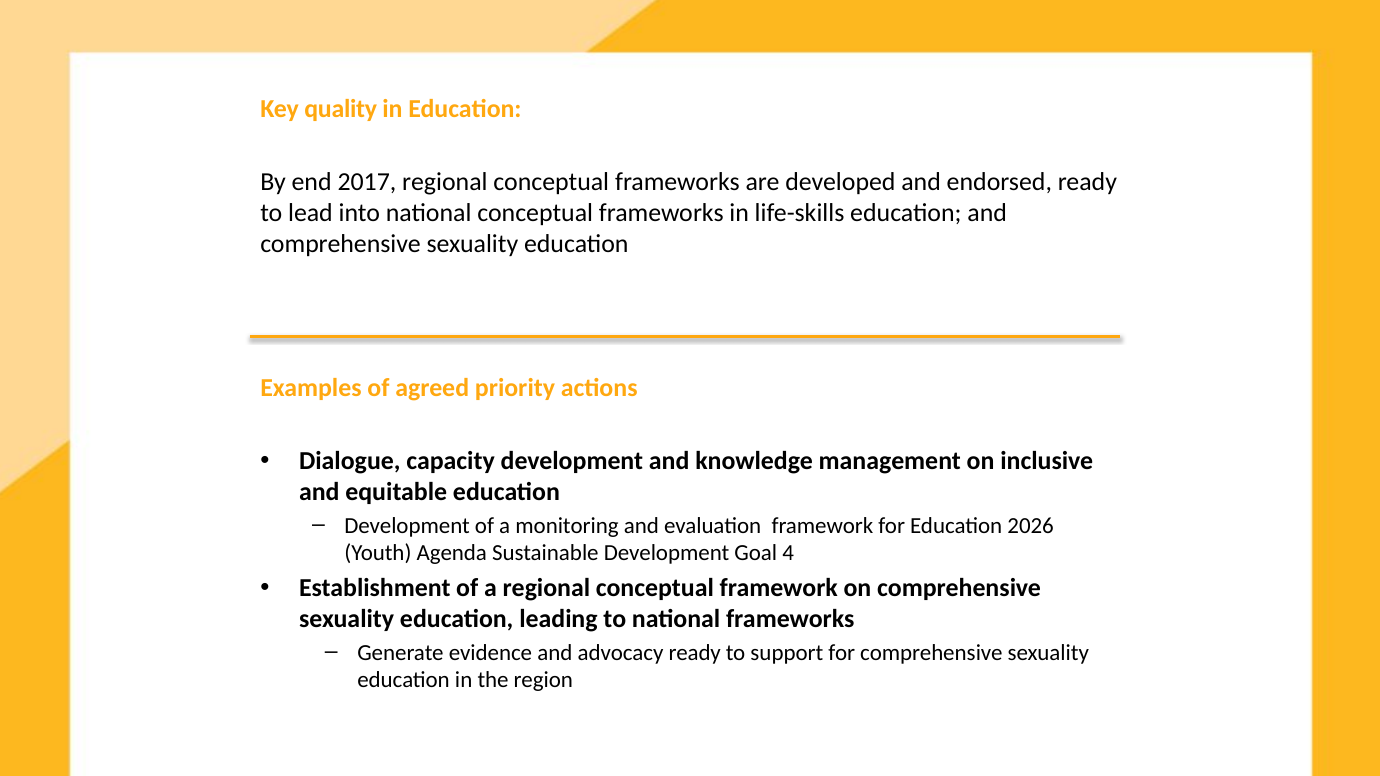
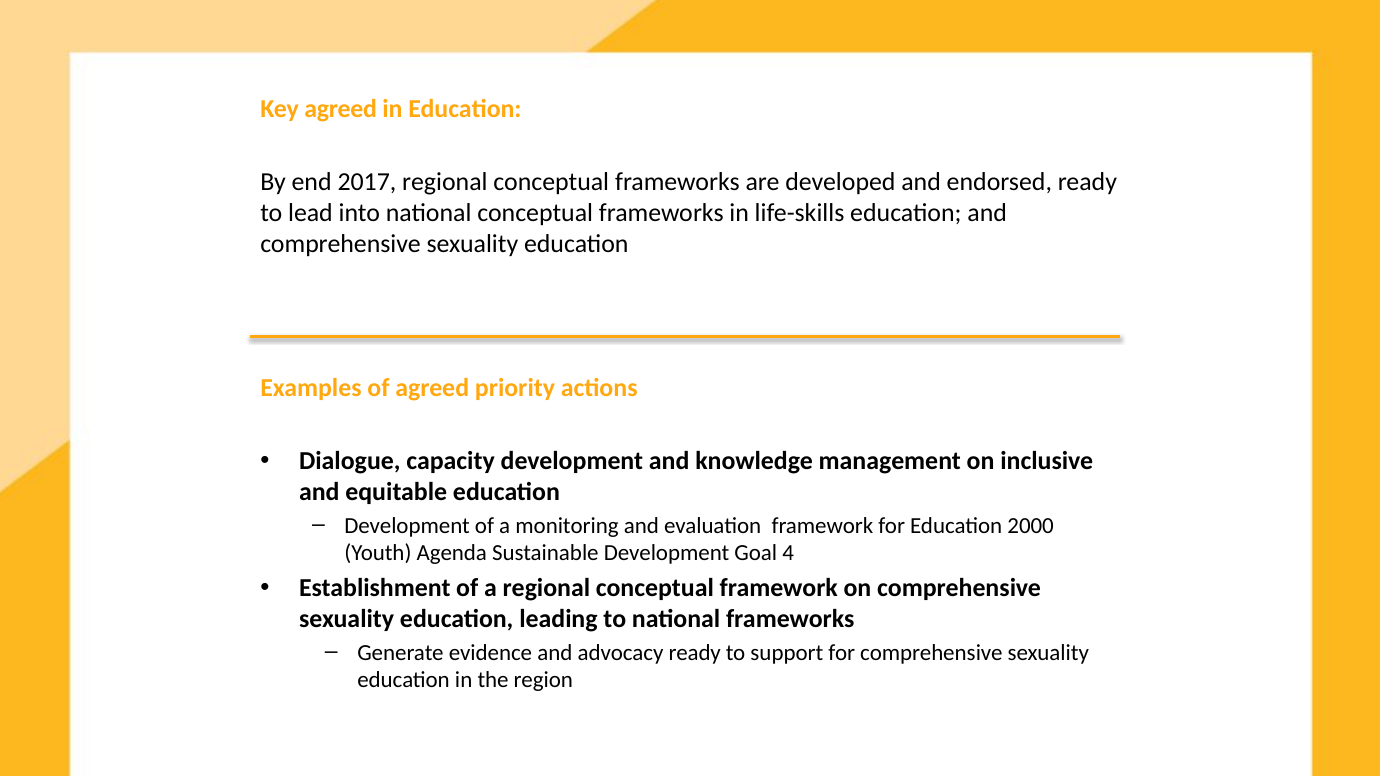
Key quality: quality -> agreed
2026: 2026 -> 2000
